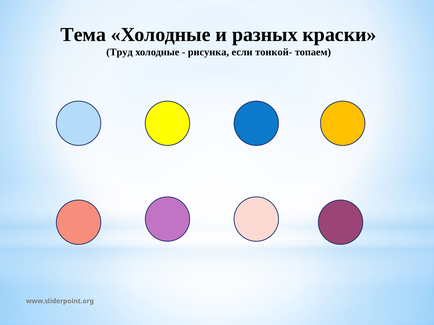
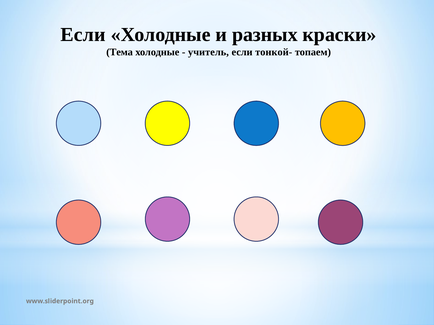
Тема at (83, 35): Тема -> Если
Труд: Труд -> Тема
рисунка: рисунка -> учитель
